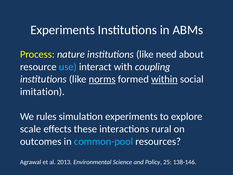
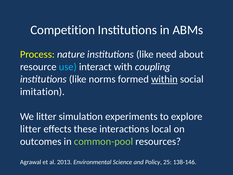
Experiments at (63, 30): Experiments -> Competition
norms underline: present -> none
We rules: rules -> litter
scale at (31, 129): scale -> litter
rural: rural -> local
common-pool colour: light blue -> light green
